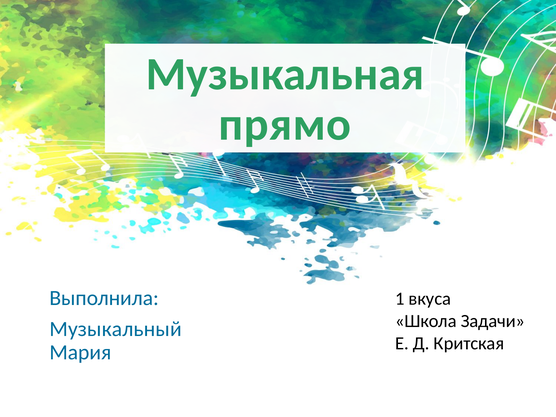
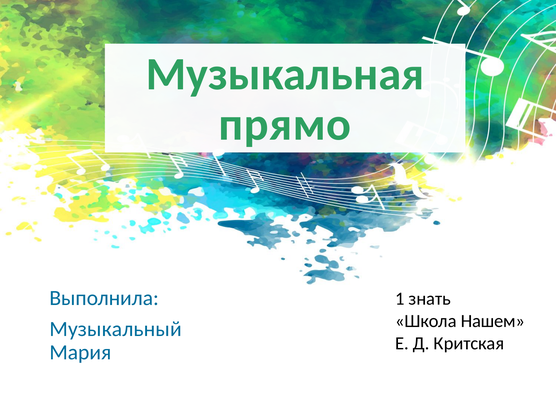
вкуса: вкуса -> знать
Задачи: Задачи -> Нашем
